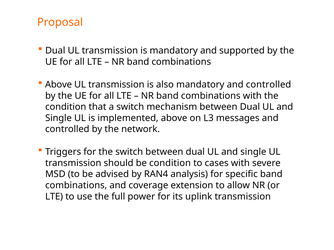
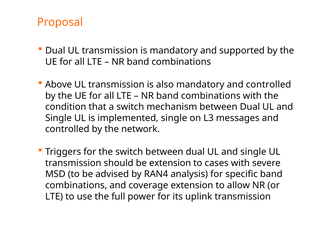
implemented above: above -> single
be condition: condition -> extension
